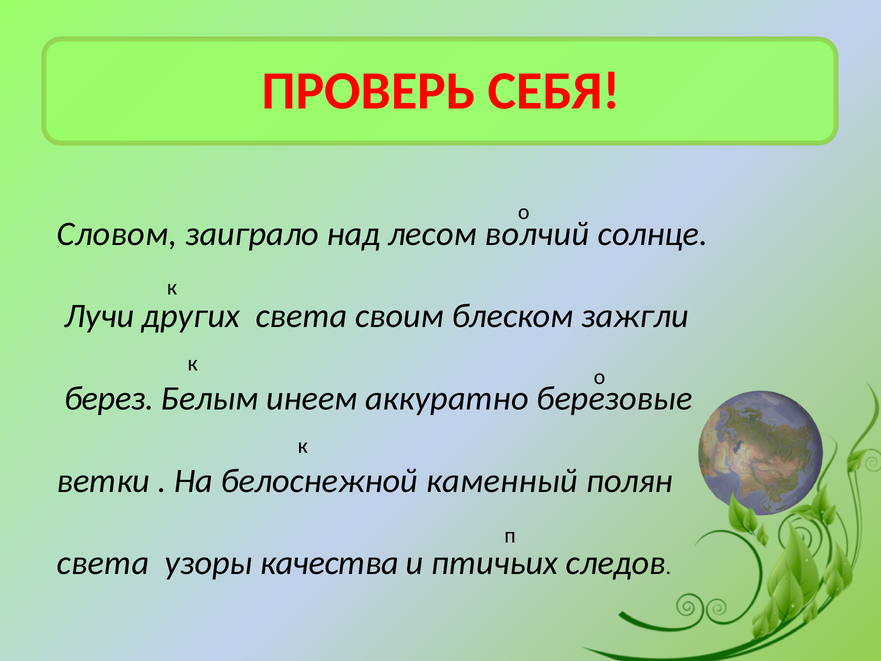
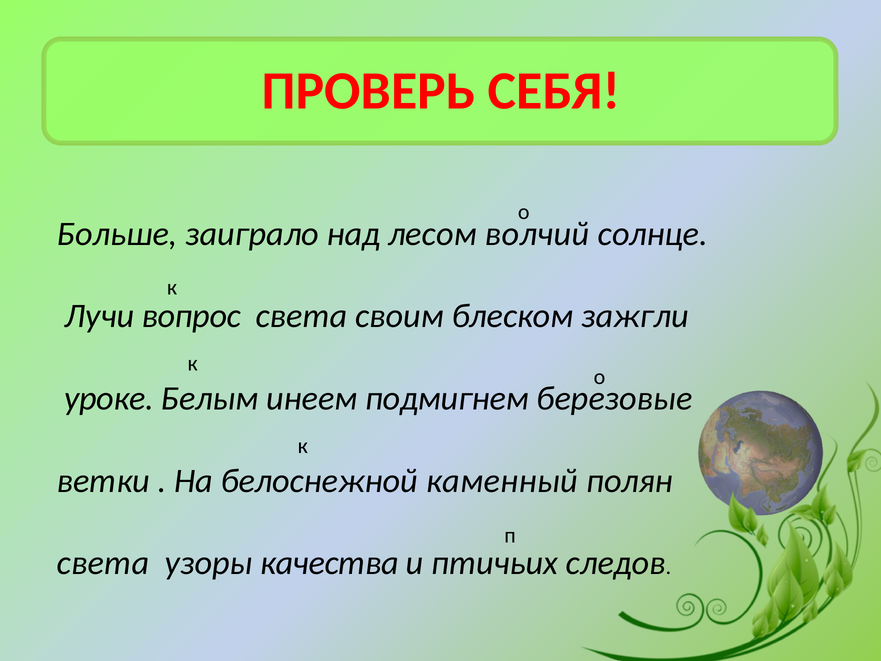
Словом: Словом -> Больше
других: других -> вопрос
берез: берез -> уроке
аккуратно: аккуратно -> подмигнем
